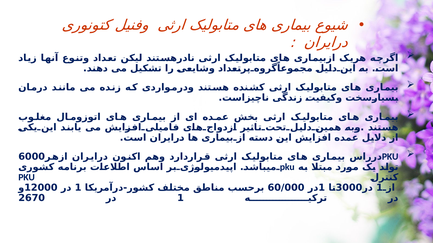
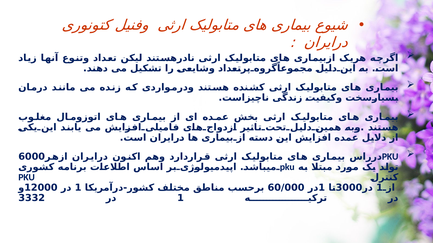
2670: 2670 -> 3332
